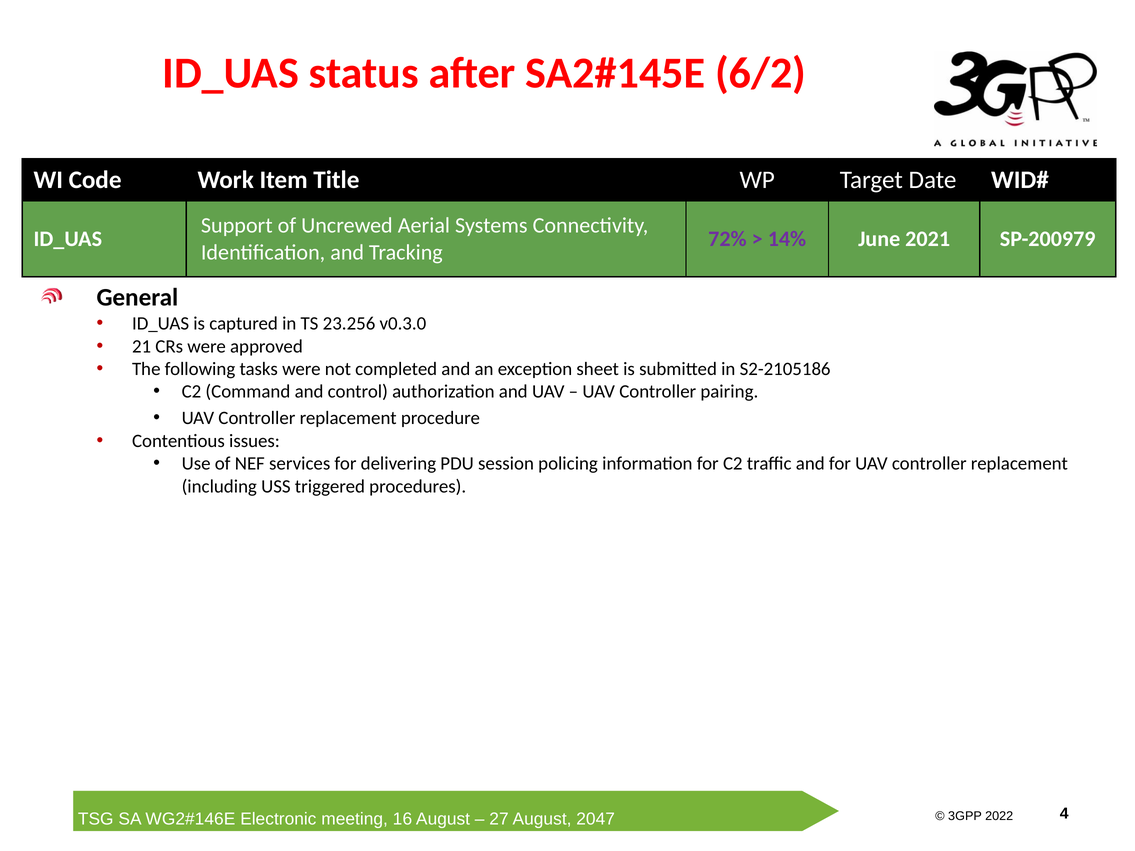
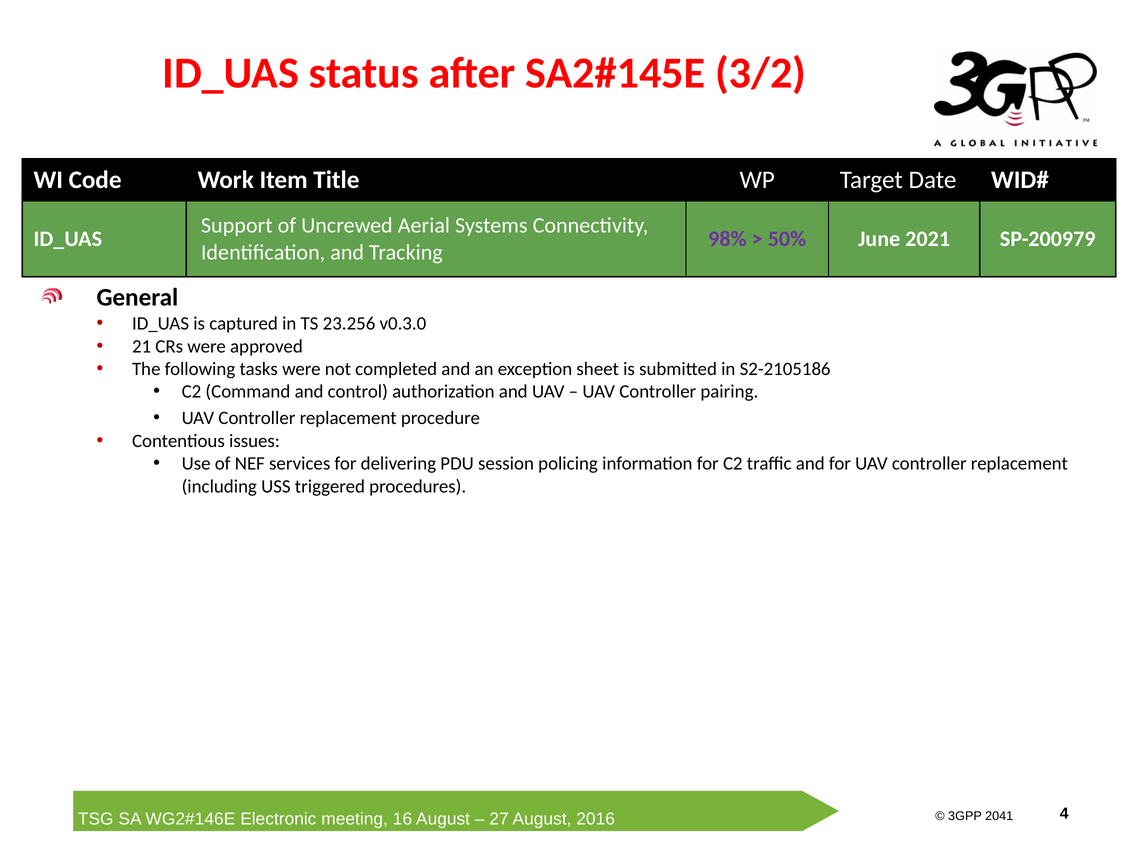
6/2: 6/2 -> 3/2
72%: 72% -> 98%
14%: 14% -> 50%
2022: 2022 -> 2041
2047: 2047 -> 2016
